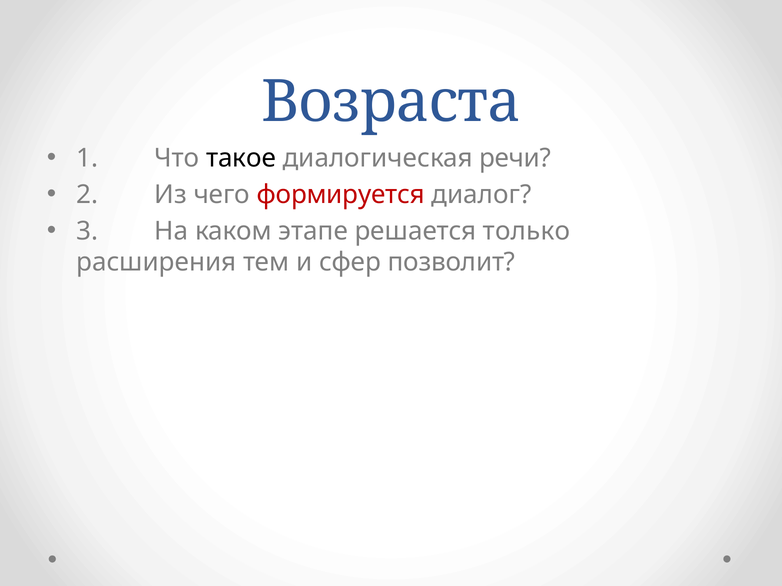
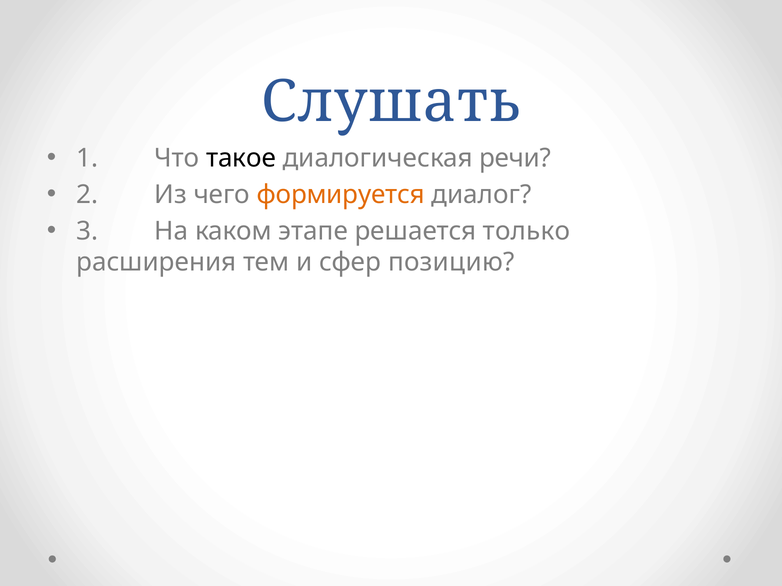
Возраста: Возраста -> Слушать
формируется colour: red -> orange
позволит: позволит -> позицию
